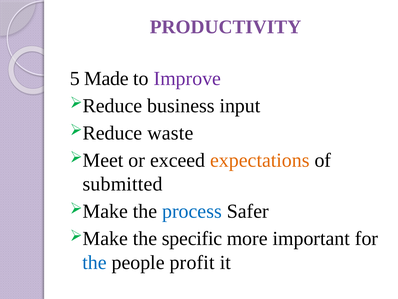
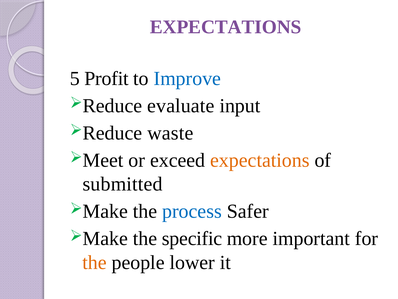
PRODUCTIVITY at (226, 27): PRODUCTIVITY -> EXPECTATIONS
Made: Made -> Profit
Improve colour: purple -> blue
business: business -> evaluate
the at (94, 262) colour: blue -> orange
profit: profit -> lower
